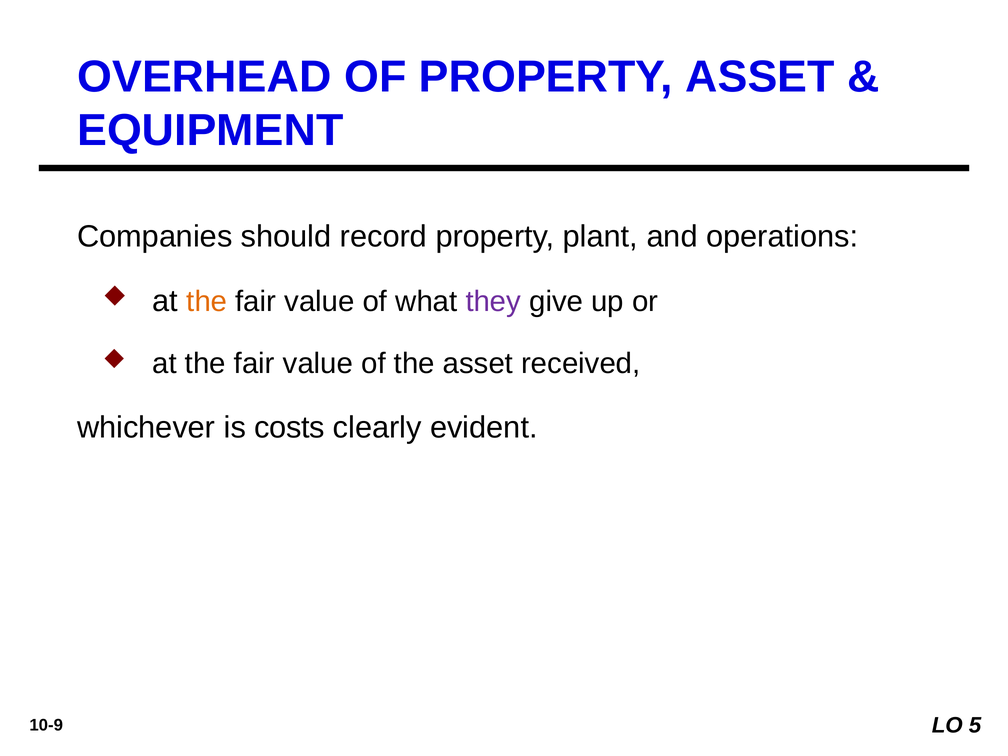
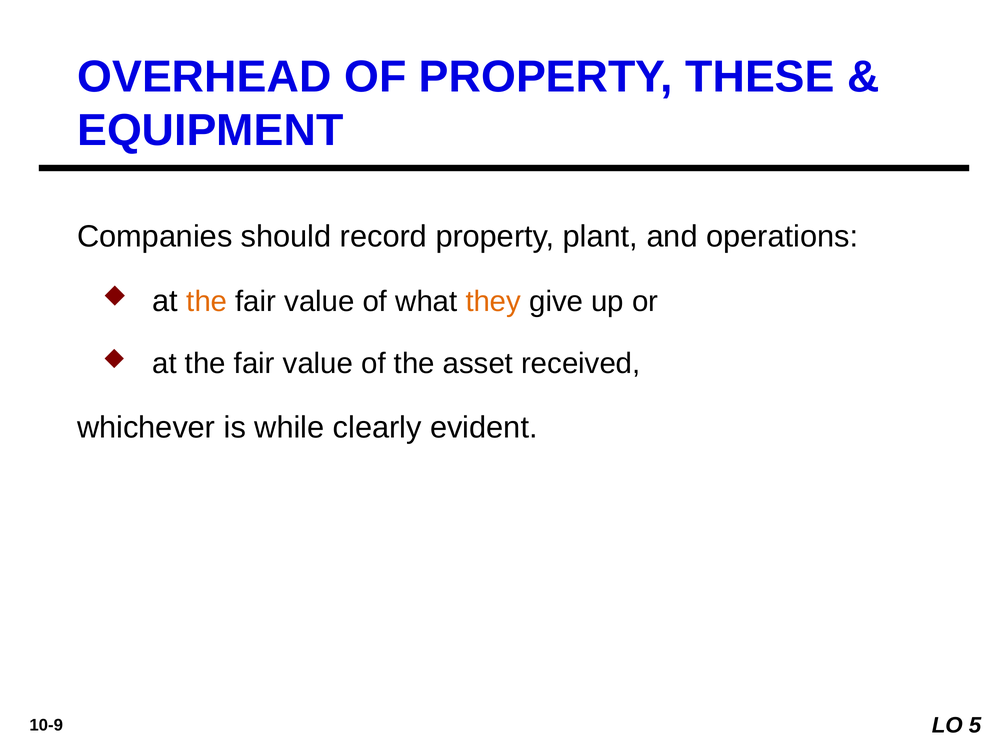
PROPERTY ASSET: ASSET -> THESE
they colour: purple -> orange
costs: costs -> while
